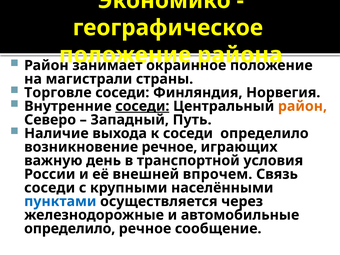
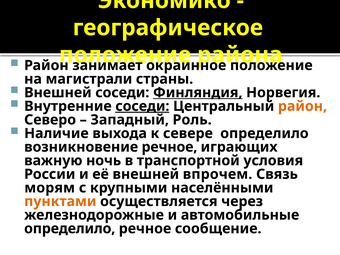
Торговле at (58, 93): Торговле -> Внешней
Финляндия underline: none -> present
Путь: Путь -> Роль
к соседи: соседи -> севере
день: день -> ночь
соседи at (50, 188): соседи -> морям
пунктами colour: blue -> orange
